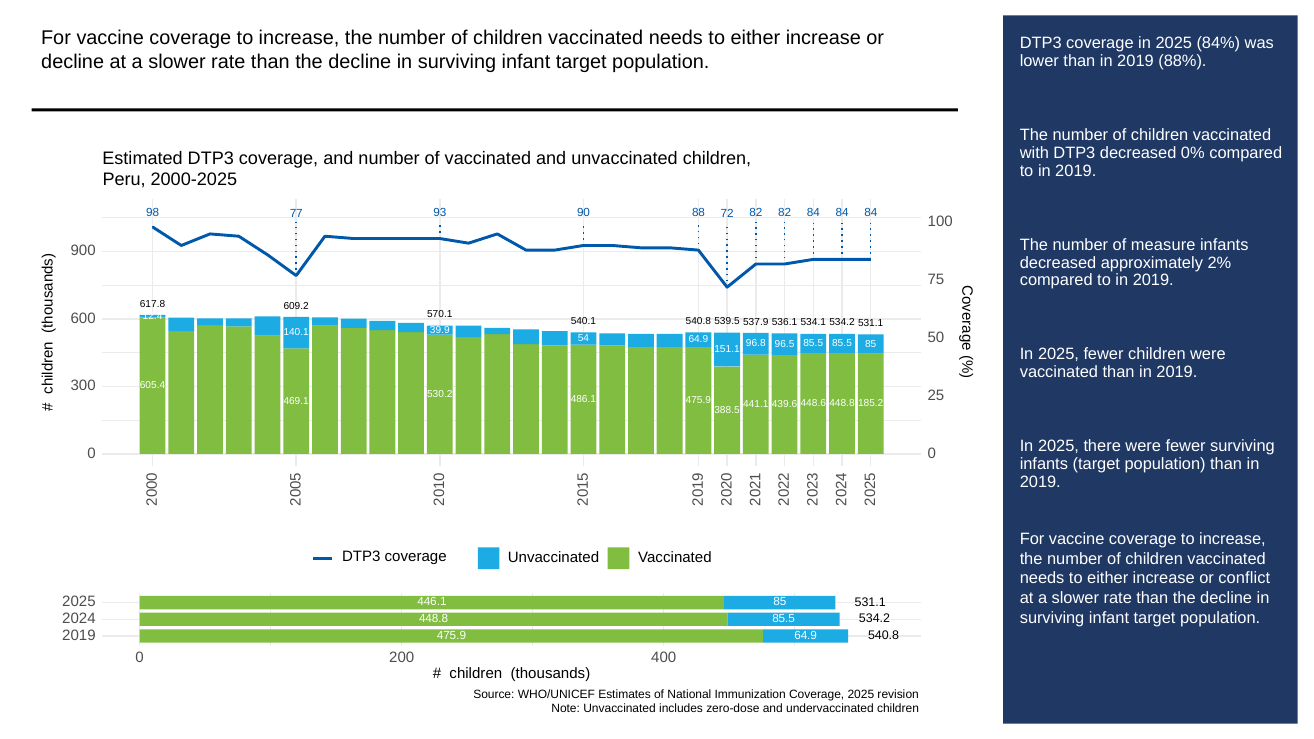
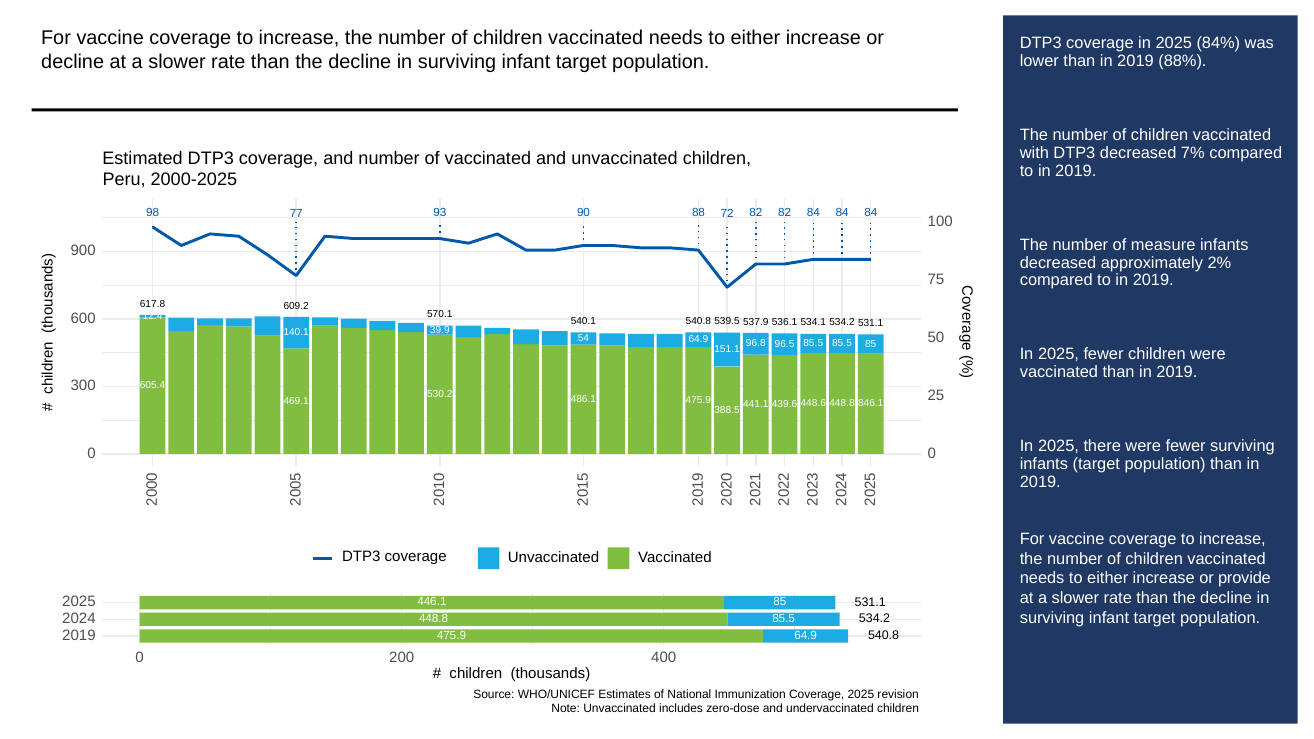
0%: 0% -> 7%
185.2: 185.2 -> 846.1
conflict: conflict -> provide
